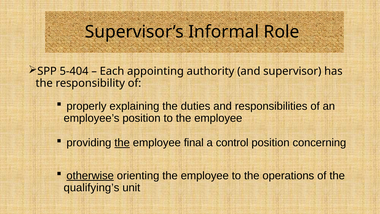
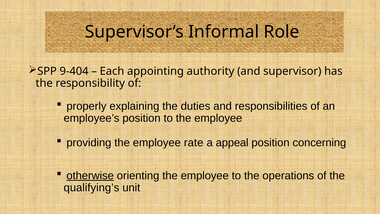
5-404: 5-404 -> 9-404
the at (122, 143) underline: present -> none
final: final -> rate
control: control -> appeal
